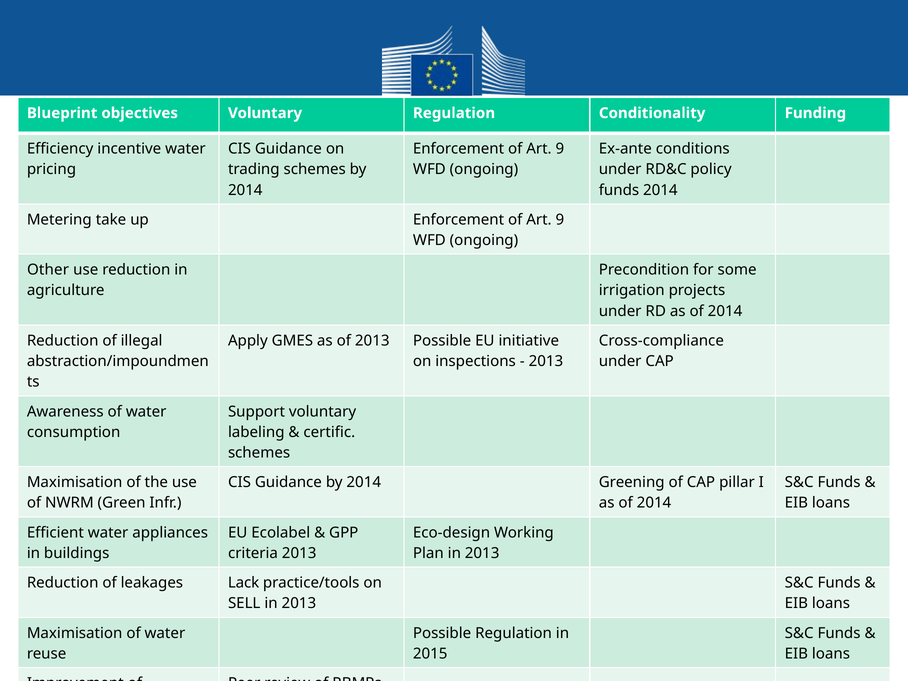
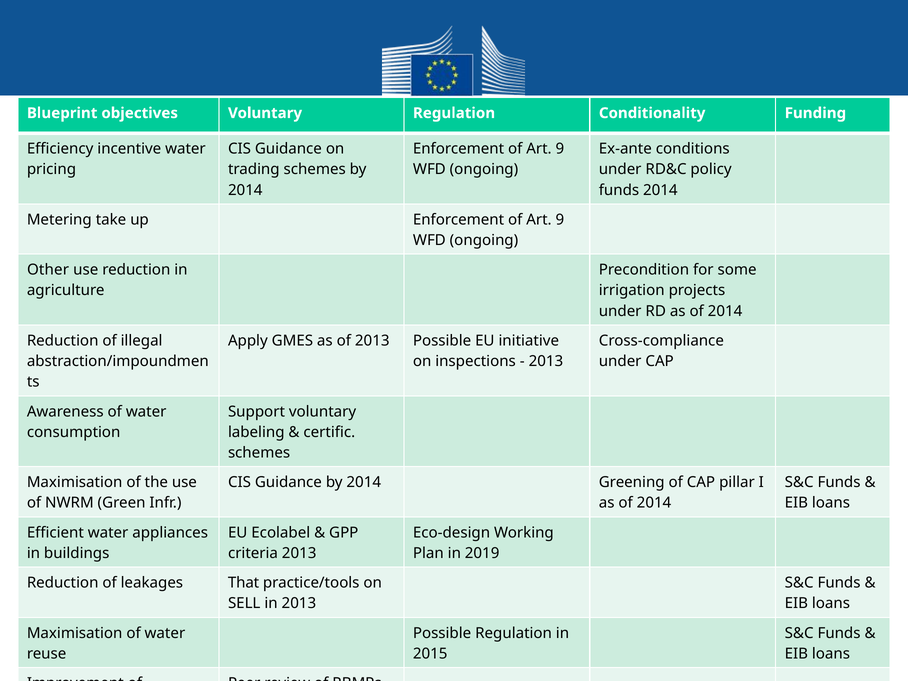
Plan in 2013: 2013 -> 2019
Lack: Lack -> That
